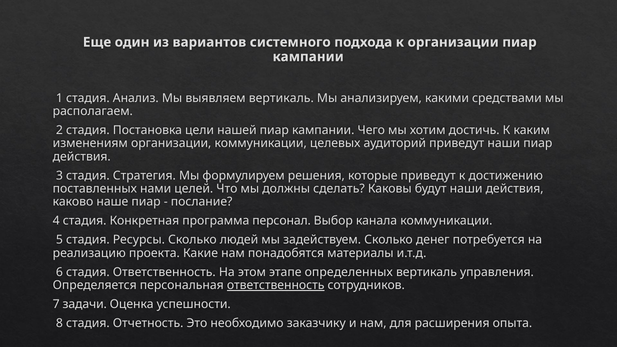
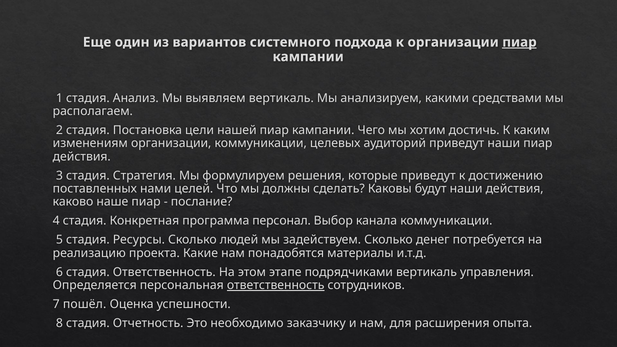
пиар at (519, 42) underline: none -> present
определенных: определенных -> подрядчиками
задачи: задачи -> пошёл
